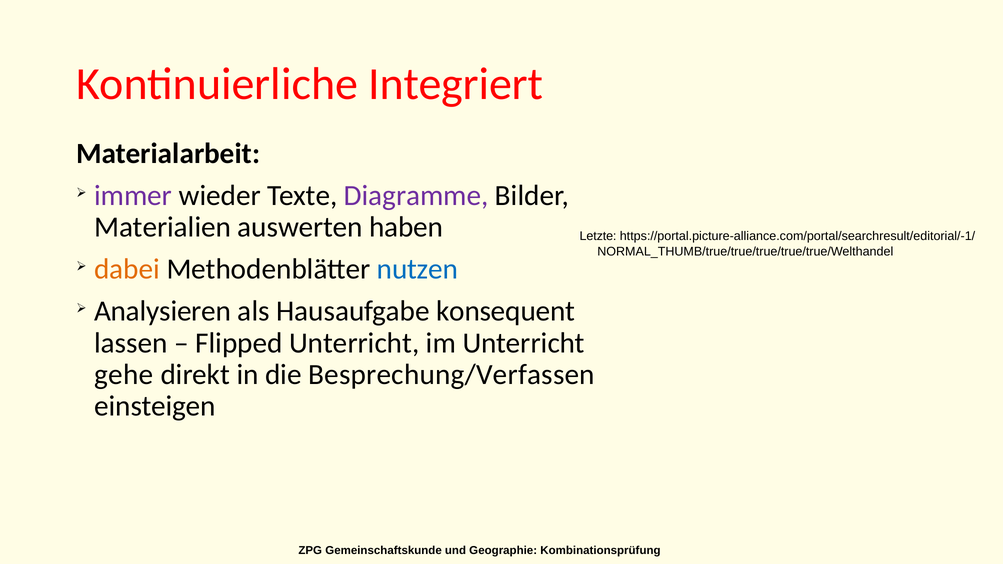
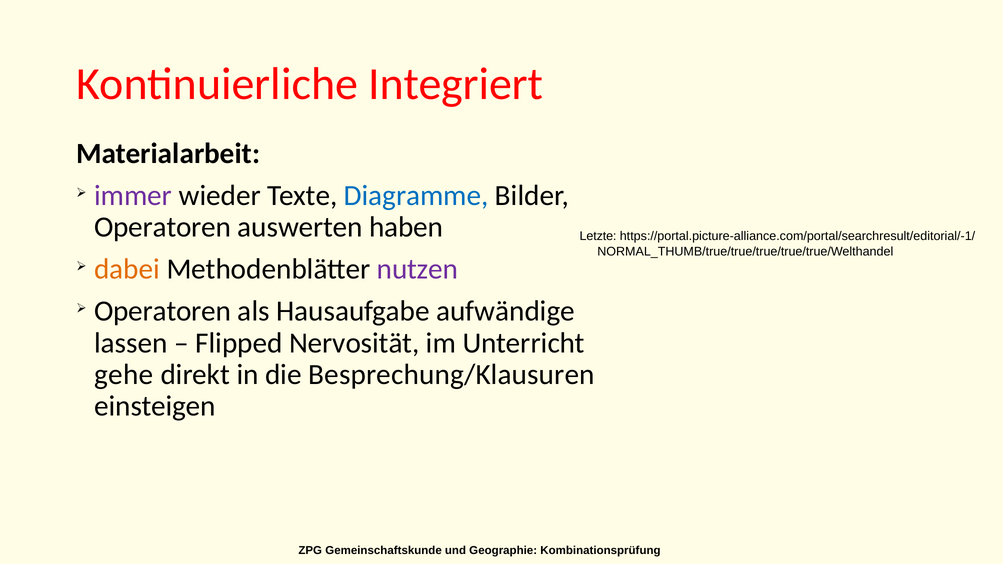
Diagramme colour: purple -> blue
Materialien at (163, 227): Materialien -> Operatoren
nutzen colour: blue -> purple
Analysieren at (163, 311): Analysieren -> Operatoren
konsequent: konsequent -> aufwändige
Flipped Unterricht: Unterricht -> Nervosität
Besprechung/Verfassen: Besprechung/Verfassen -> Besprechung/Klausuren
